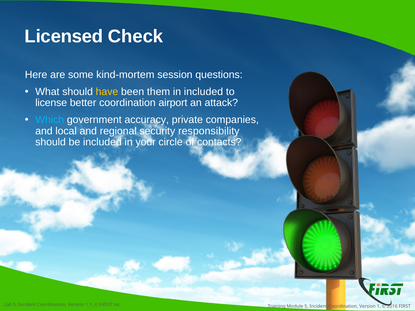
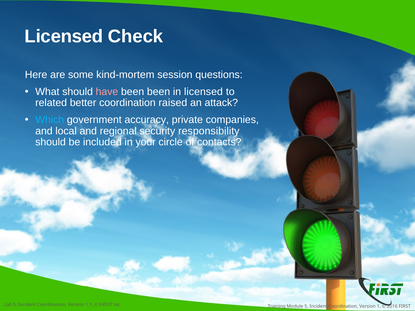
have colour: yellow -> pink
been them: them -> been
in included: included -> licensed
license: license -> related
airport: airport -> raised
